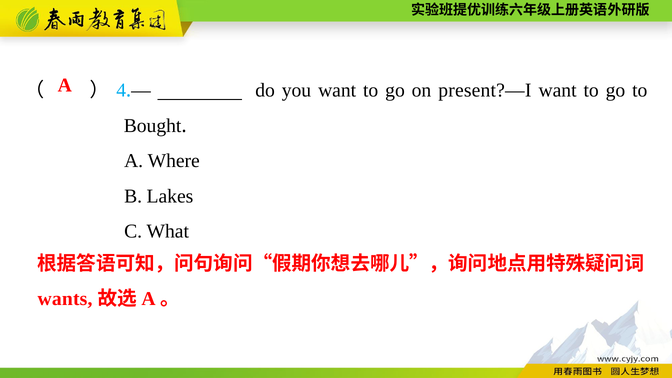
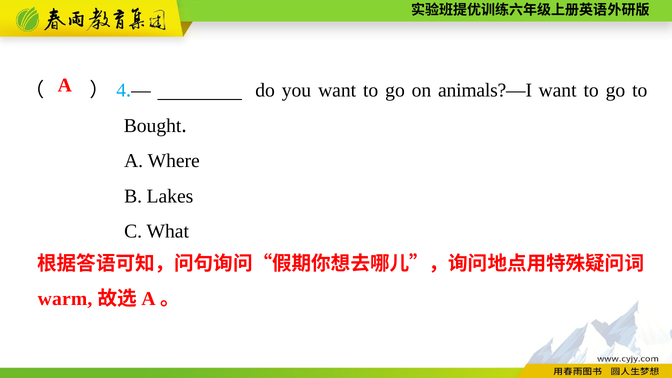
present?—I: present?—I -> animals?—I
wants: wants -> warm
